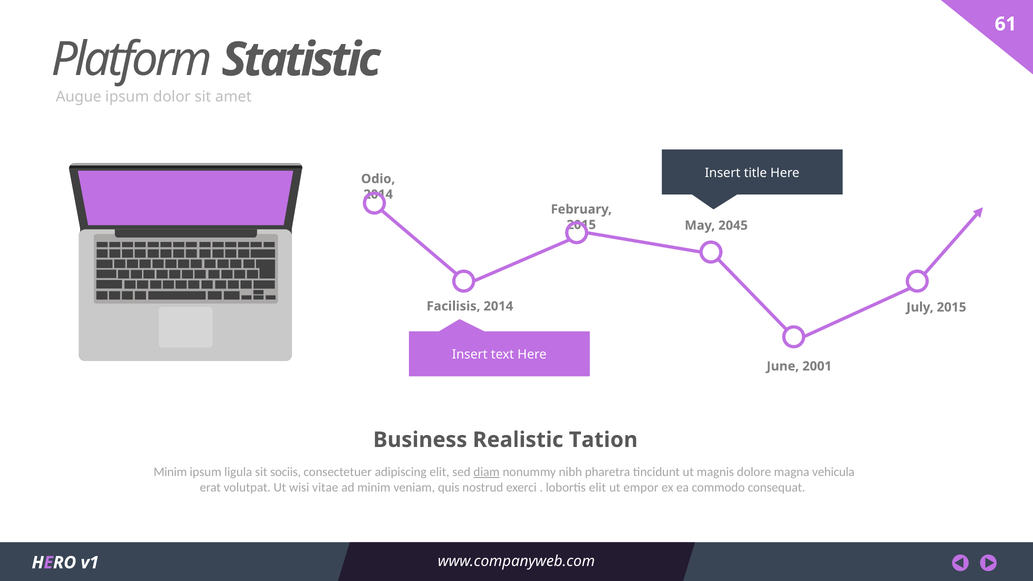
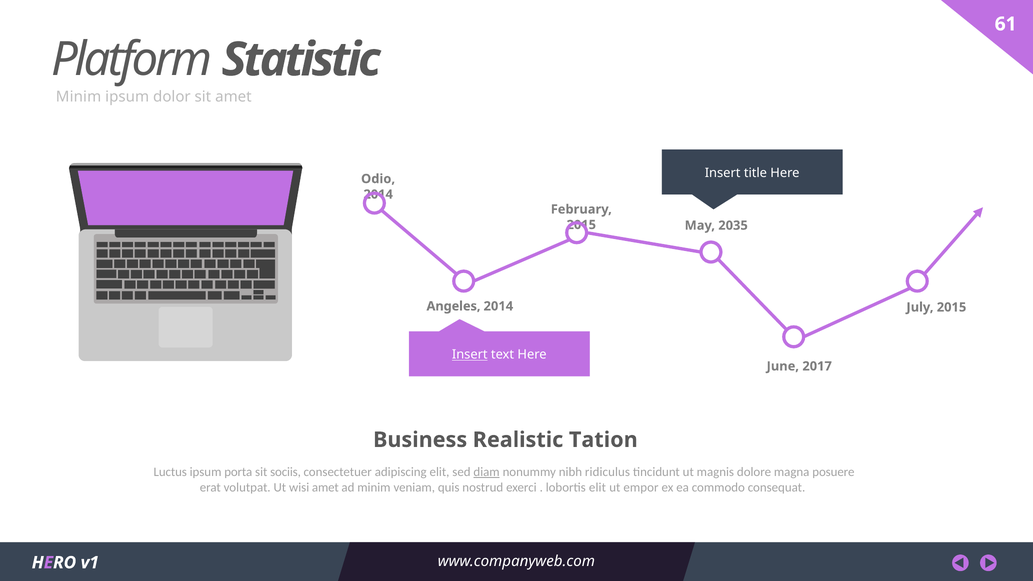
Augue at (79, 97): Augue -> Minim
2045: 2045 -> 2035
Facilisis: Facilisis -> Angeles
Insert at (470, 355) underline: none -> present
2001: 2001 -> 2017
Minim at (170, 472): Minim -> Luctus
ligula: ligula -> porta
pharetra: pharetra -> ridiculus
vehicula: vehicula -> posuere
wisi vitae: vitae -> amet
